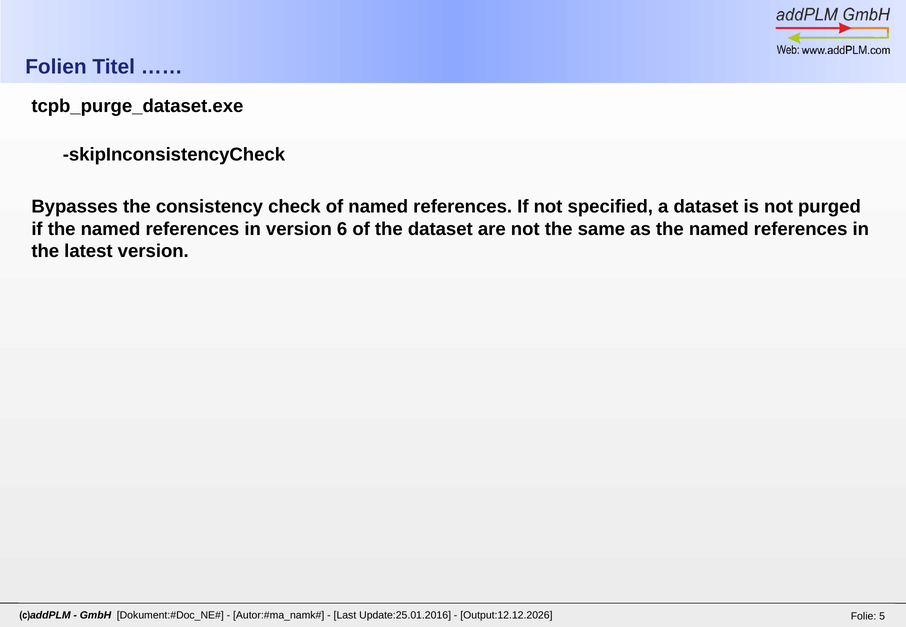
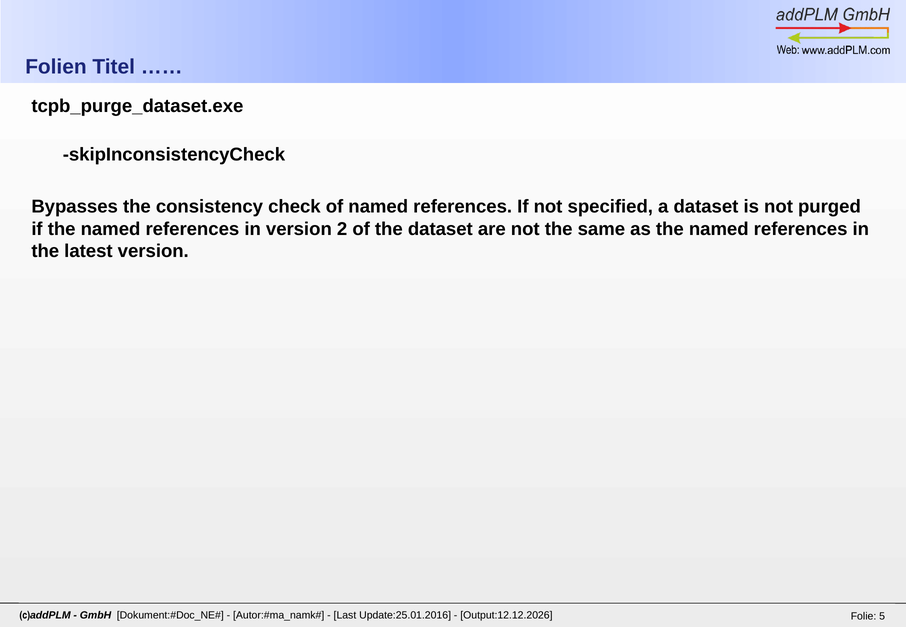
6: 6 -> 2
